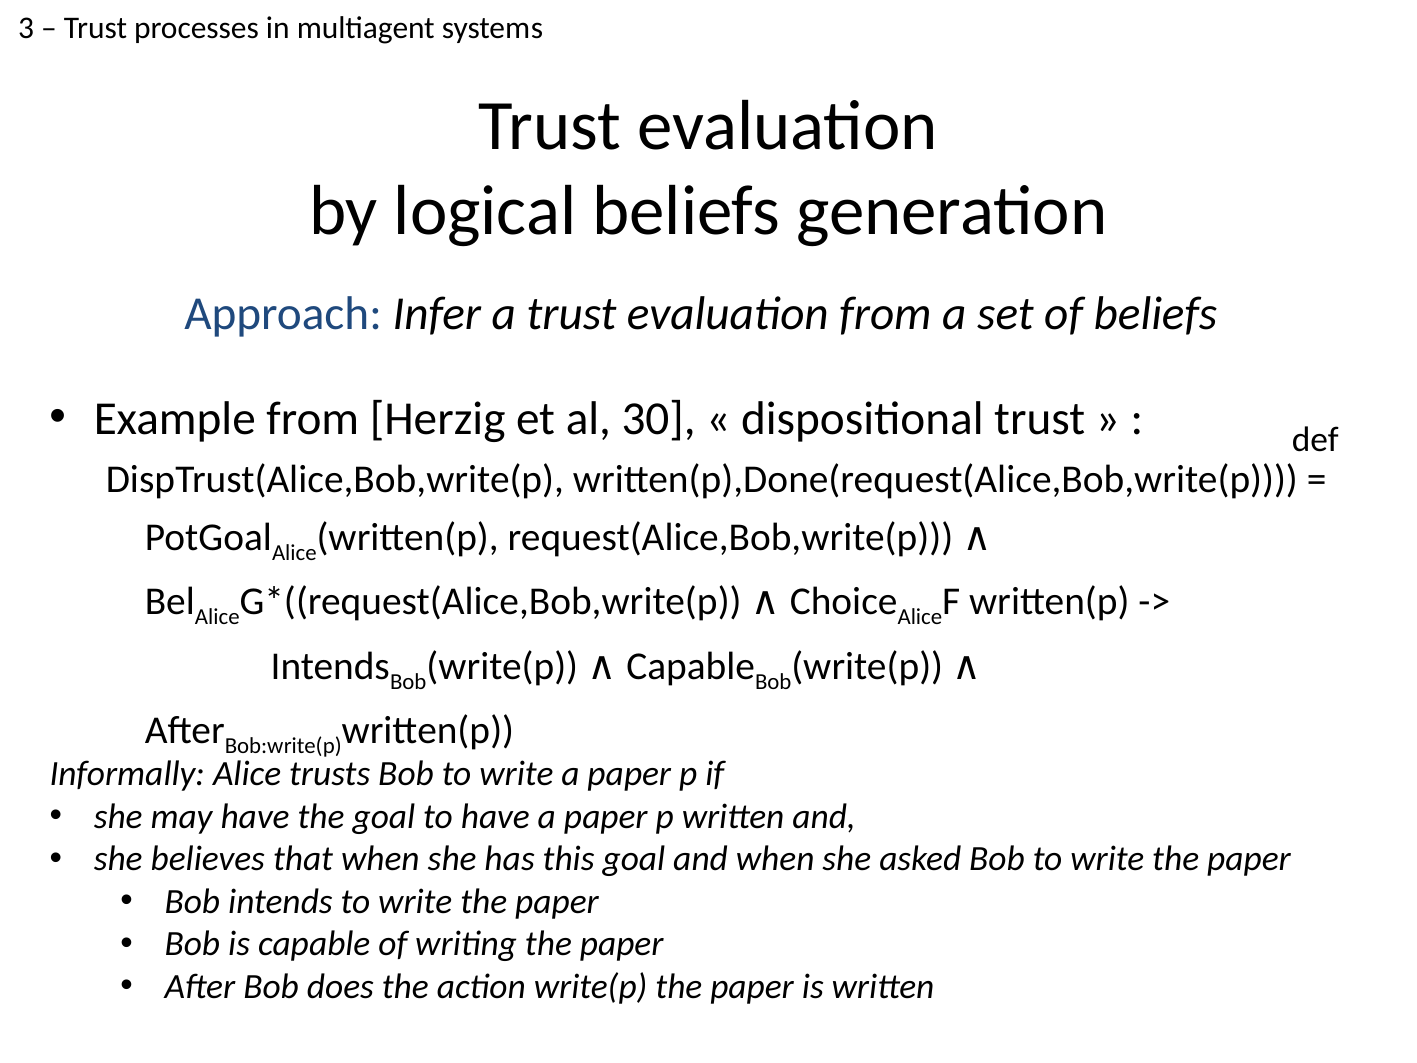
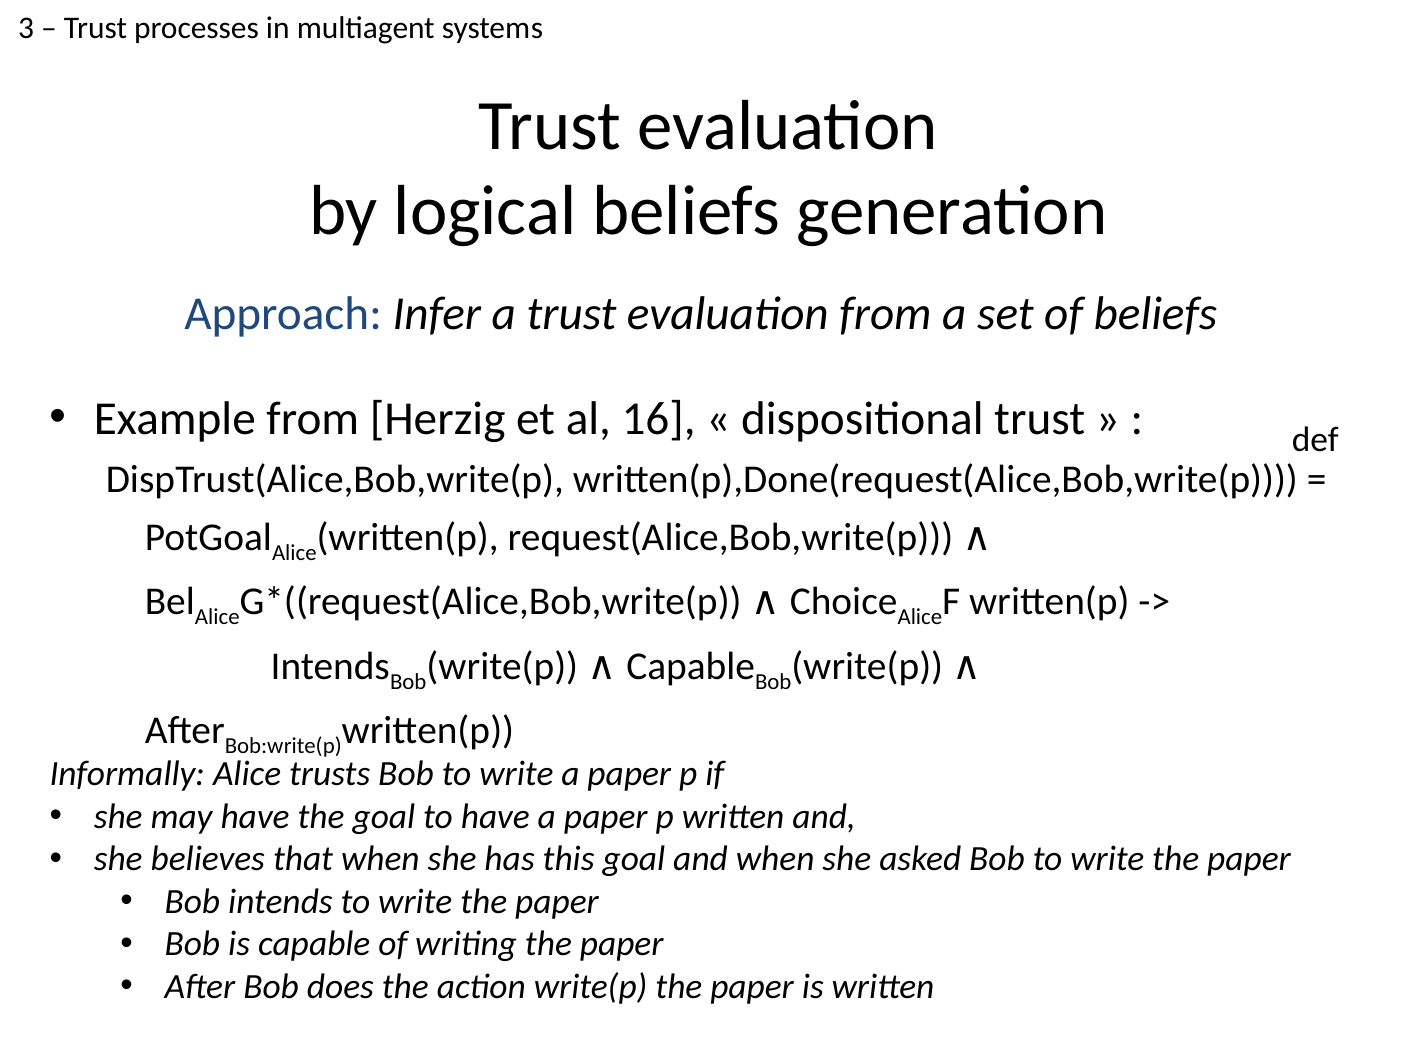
30: 30 -> 16
